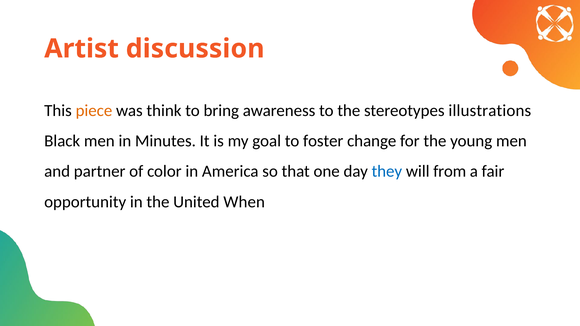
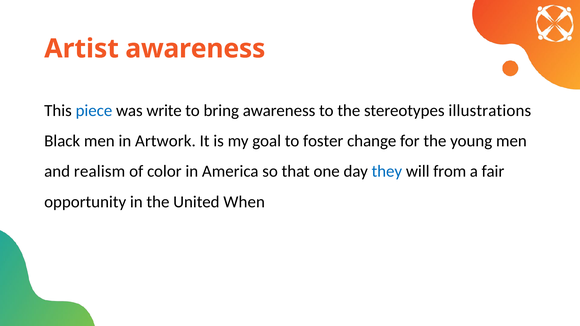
Artist discussion: discussion -> awareness
piece colour: orange -> blue
think: think -> write
Minutes: Minutes -> Artwork
partner: partner -> realism
